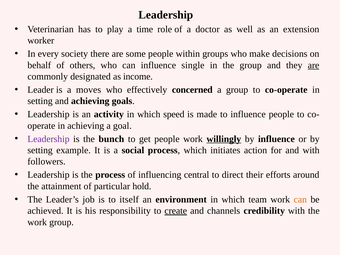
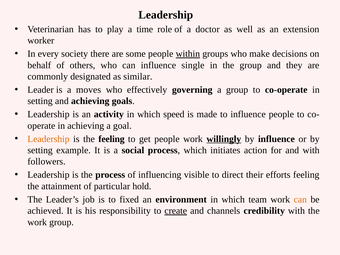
within underline: none -> present
are at (314, 65) underline: present -> none
income: income -> similar
concerned: concerned -> governing
Leadership at (48, 139) colour: purple -> orange
the bunch: bunch -> feeling
central: central -> visible
efforts around: around -> feeling
itself: itself -> fixed
